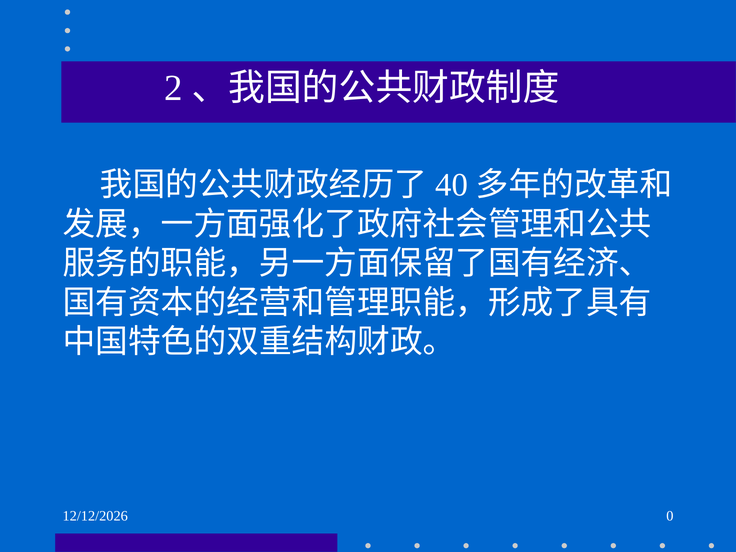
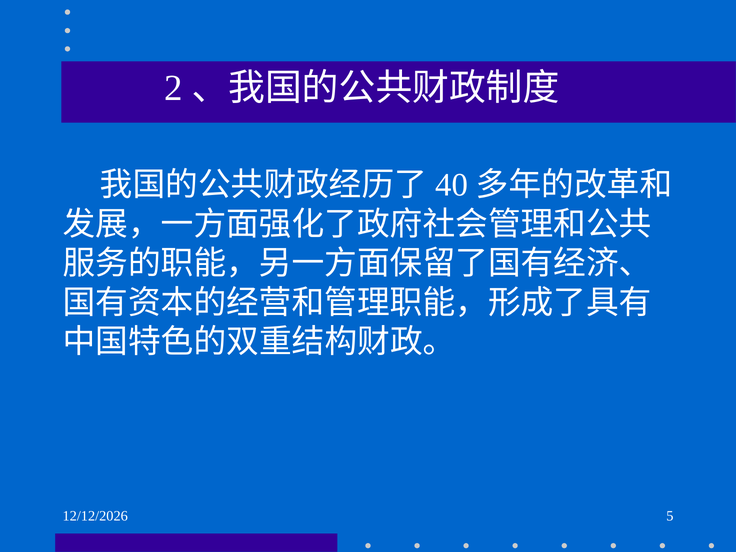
0: 0 -> 5
